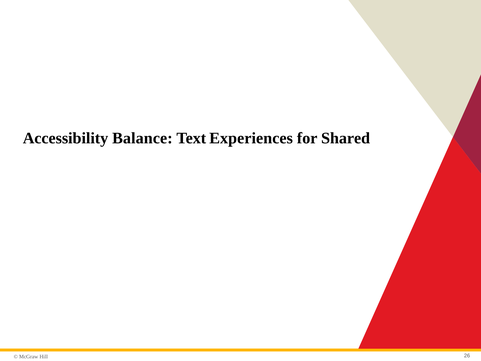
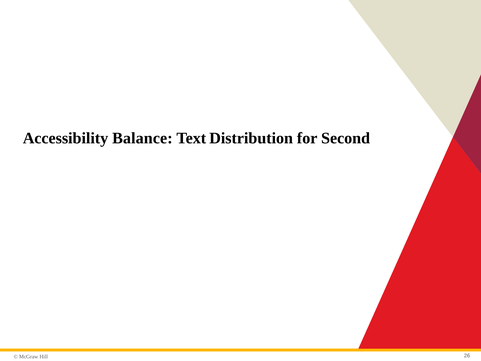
Experiences: Experiences -> Distribution
Shared: Shared -> Second
